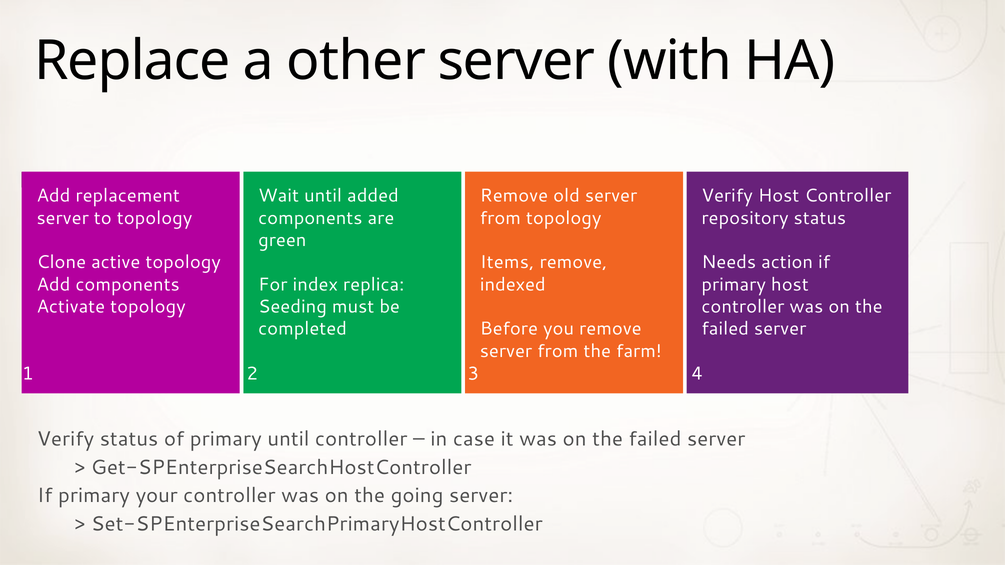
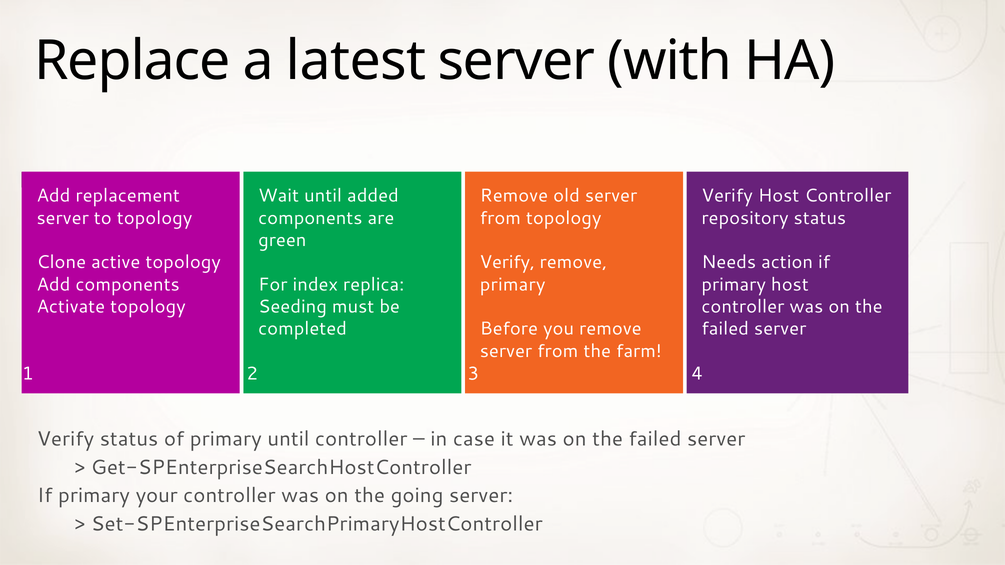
other: other -> latest
Items at (507, 262): Items -> Verify
indexed at (513, 285): indexed -> primary
